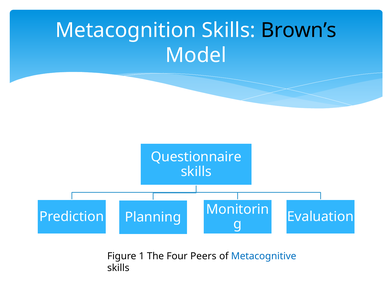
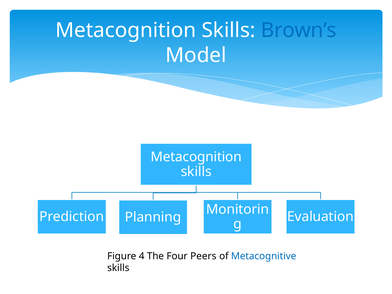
Brown’s colour: black -> blue
Questionnaire at (196, 157): Questionnaire -> Metacognition
1: 1 -> 4
